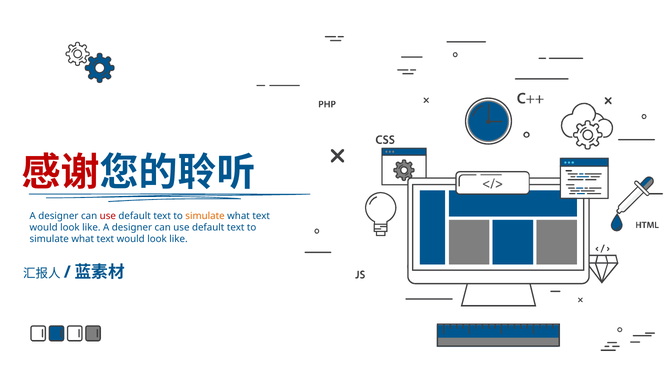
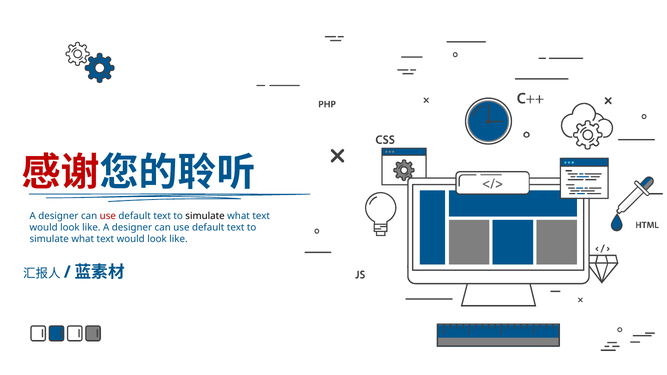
simulate at (205, 216) colour: orange -> black
